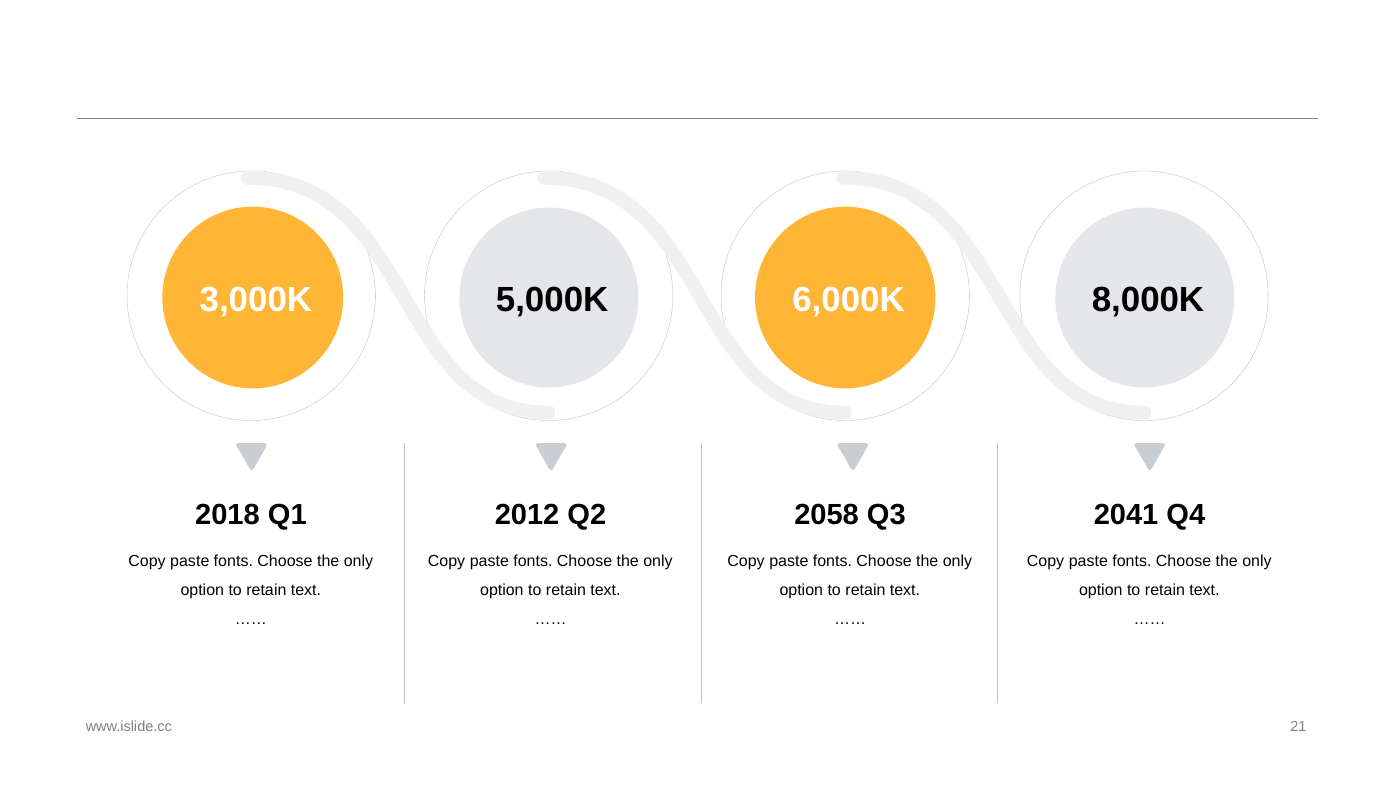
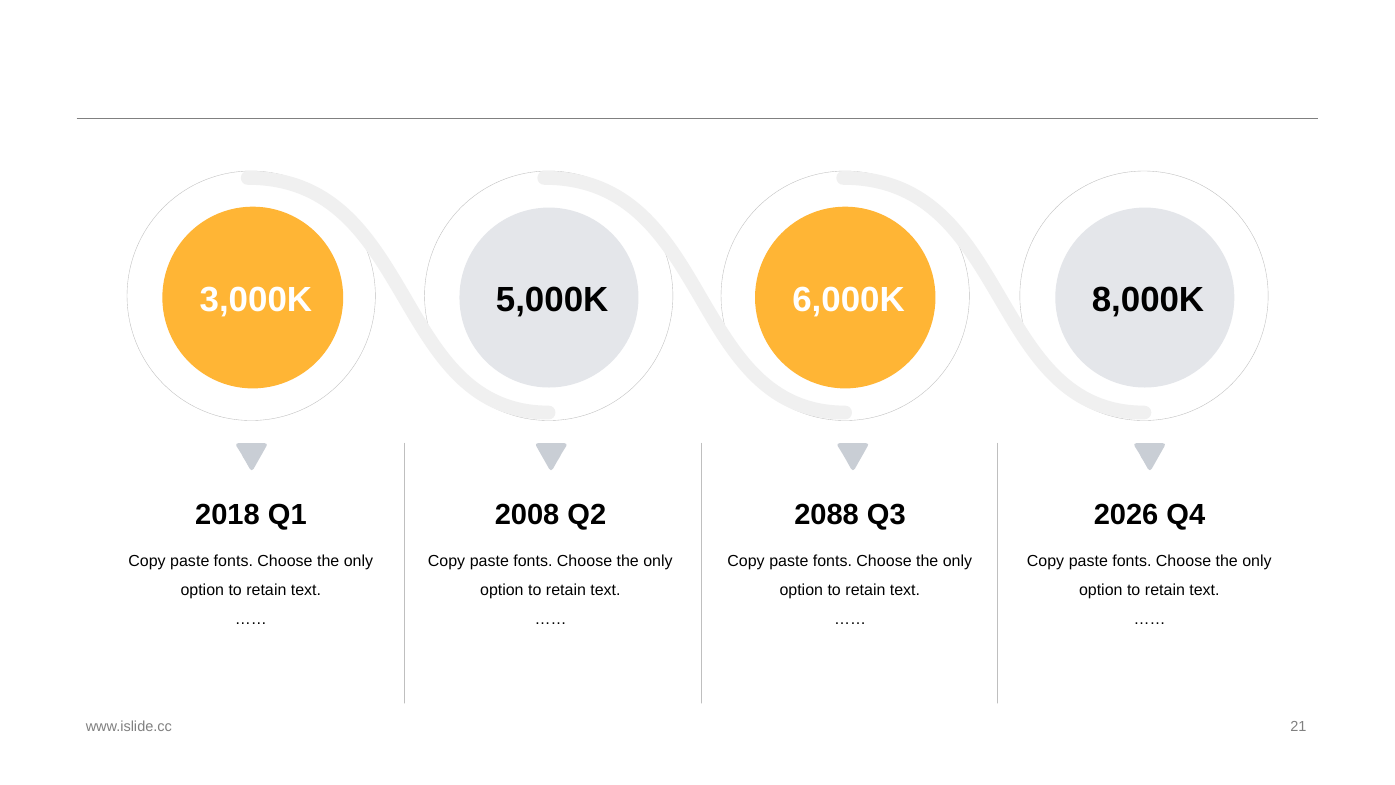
2012: 2012 -> 2008
2058: 2058 -> 2088
2041: 2041 -> 2026
